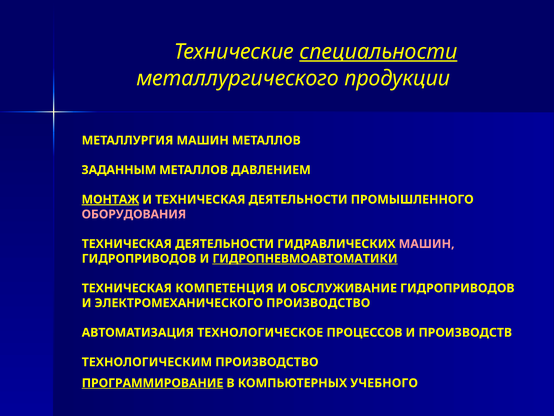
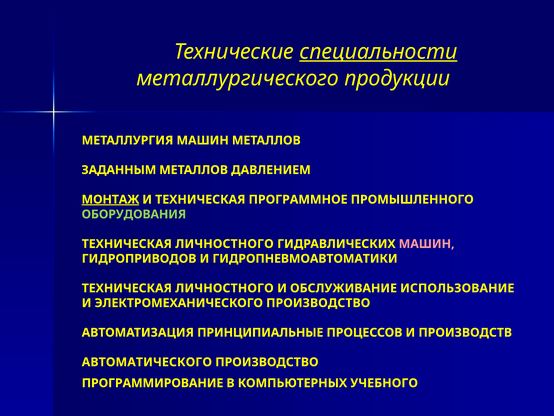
И ТЕХНИЧЕСКАЯ ДЕЯТЕЛЬНОСТИ: ДЕЯТЕЛЬНОСТИ -> ПРОГРАММНОЕ
ОБОРУДОВАНИЯ colour: pink -> light green
ДЕЯТЕЛЬНОСТИ at (225, 244): ДЕЯТЕЛЬНОСТИ -> ЛИЧНОСТНОГО
ГИДРОПНЕВМОАВТОМАТИКИ underline: present -> none
КОМПЕТЕНЦИЯ at (224, 288): КОМПЕТЕНЦИЯ -> ЛИЧНОСТНОГО
ОБСЛУЖИВАНИЕ ГИДРОПРИВОДОВ: ГИДРОПРИВОДОВ -> ИСПОЛЬЗОВАНИЕ
ТЕХНОЛОГИЧЕСКОЕ: ТЕХНОЛОГИЧЕСКОЕ -> ПРИНЦИПИАЛЬНЫЕ
ТЕХНОЛОГИЧЕСКИМ: ТЕХНОЛОГИЧЕСКИМ -> АВТОМАТИЧЕСКОГО
ПРОГРАММИРОВАНИЕ underline: present -> none
